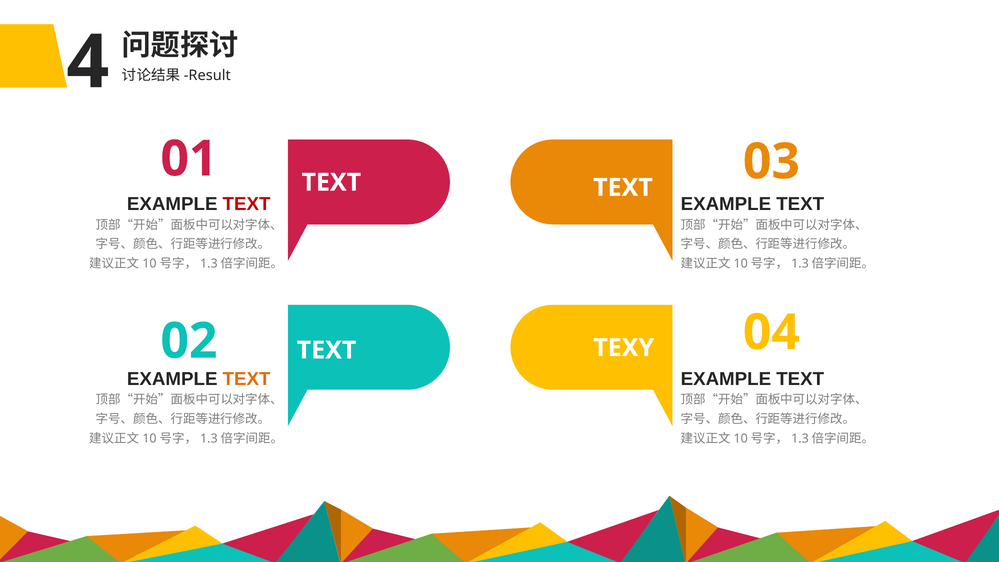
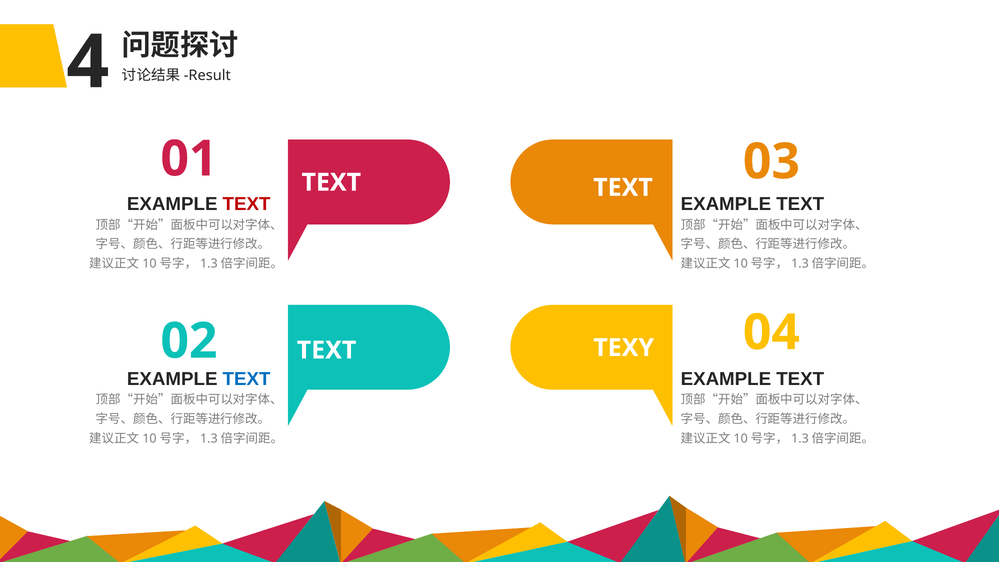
TEXT at (247, 379) colour: orange -> blue
